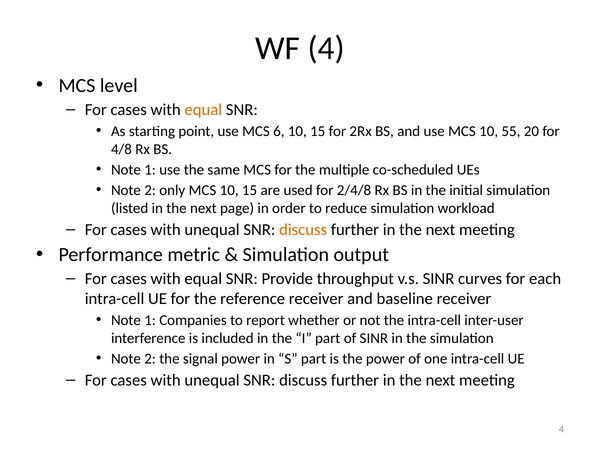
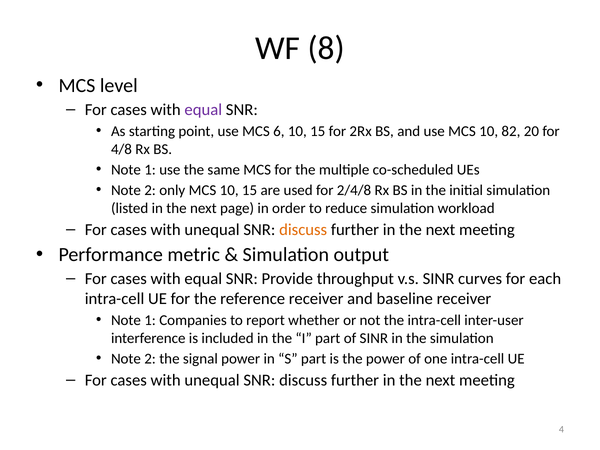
WF 4: 4 -> 8
equal at (203, 110) colour: orange -> purple
55: 55 -> 82
